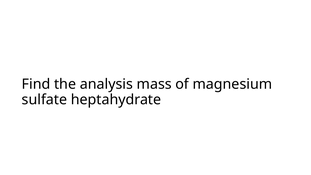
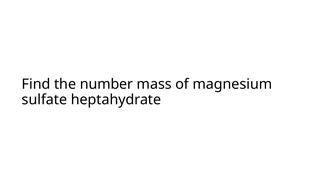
analysis: analysis -> number
